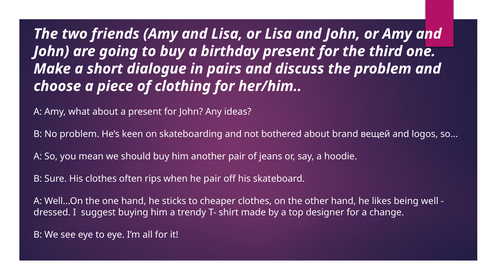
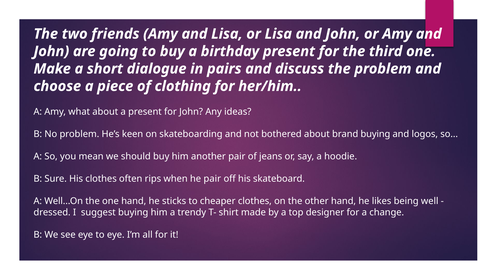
brand вещей: вещей -> buying
